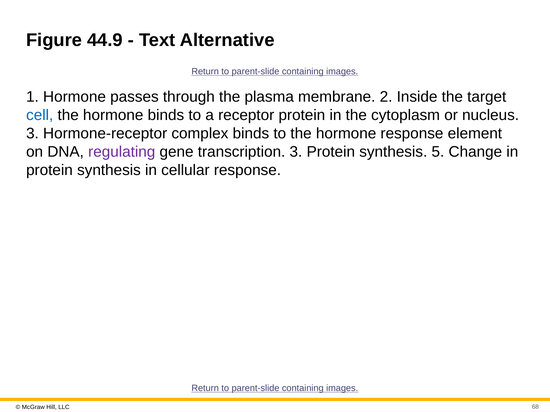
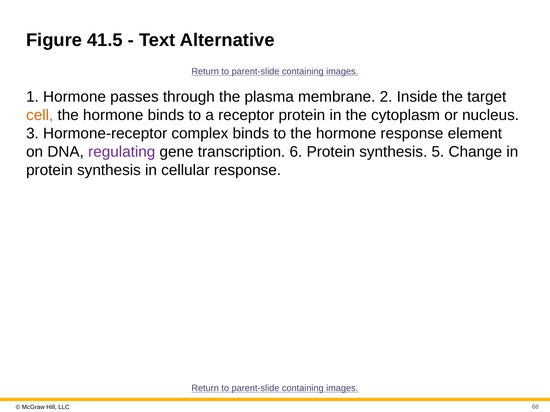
44.9: 44.9 -> 41.5
cell colour: blue -> orange
transcription 3: 3 -> 6
